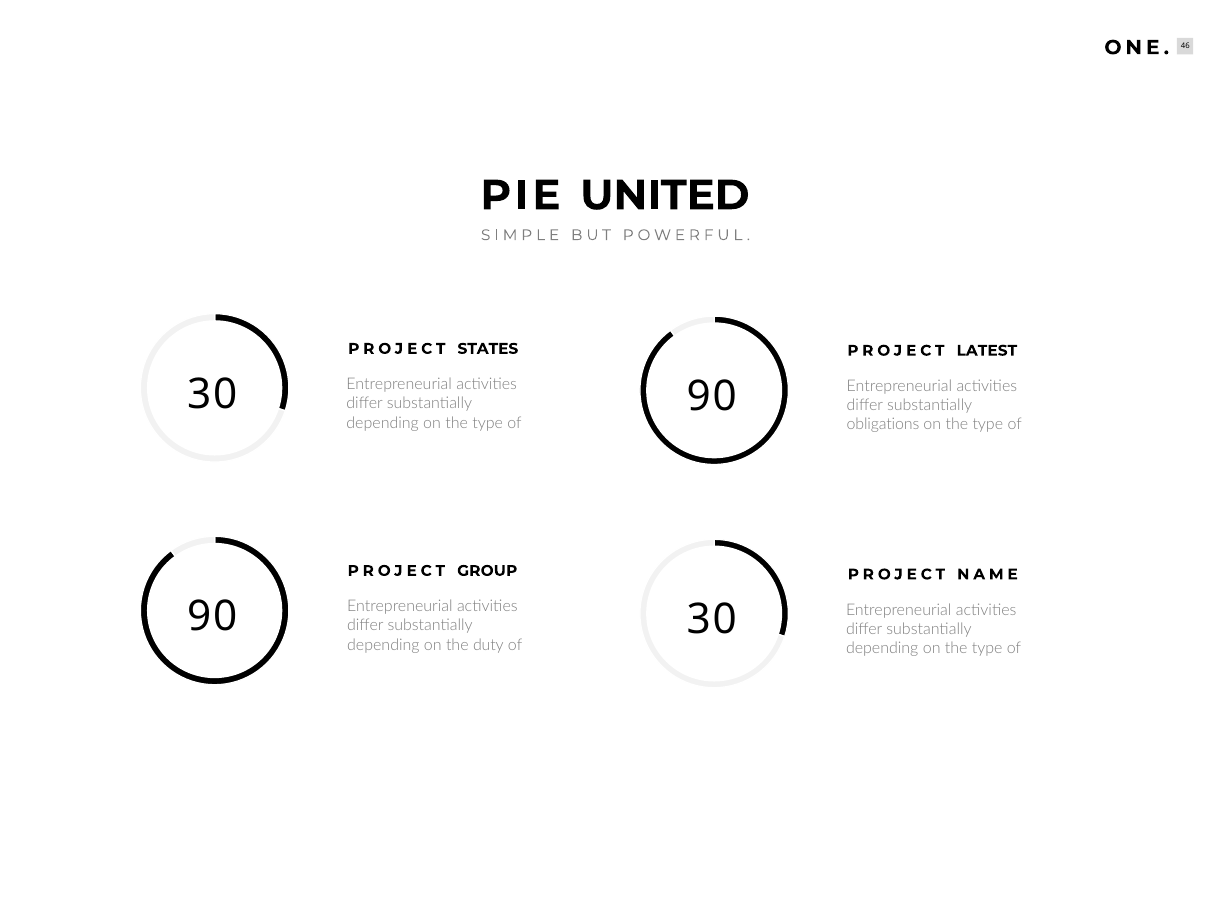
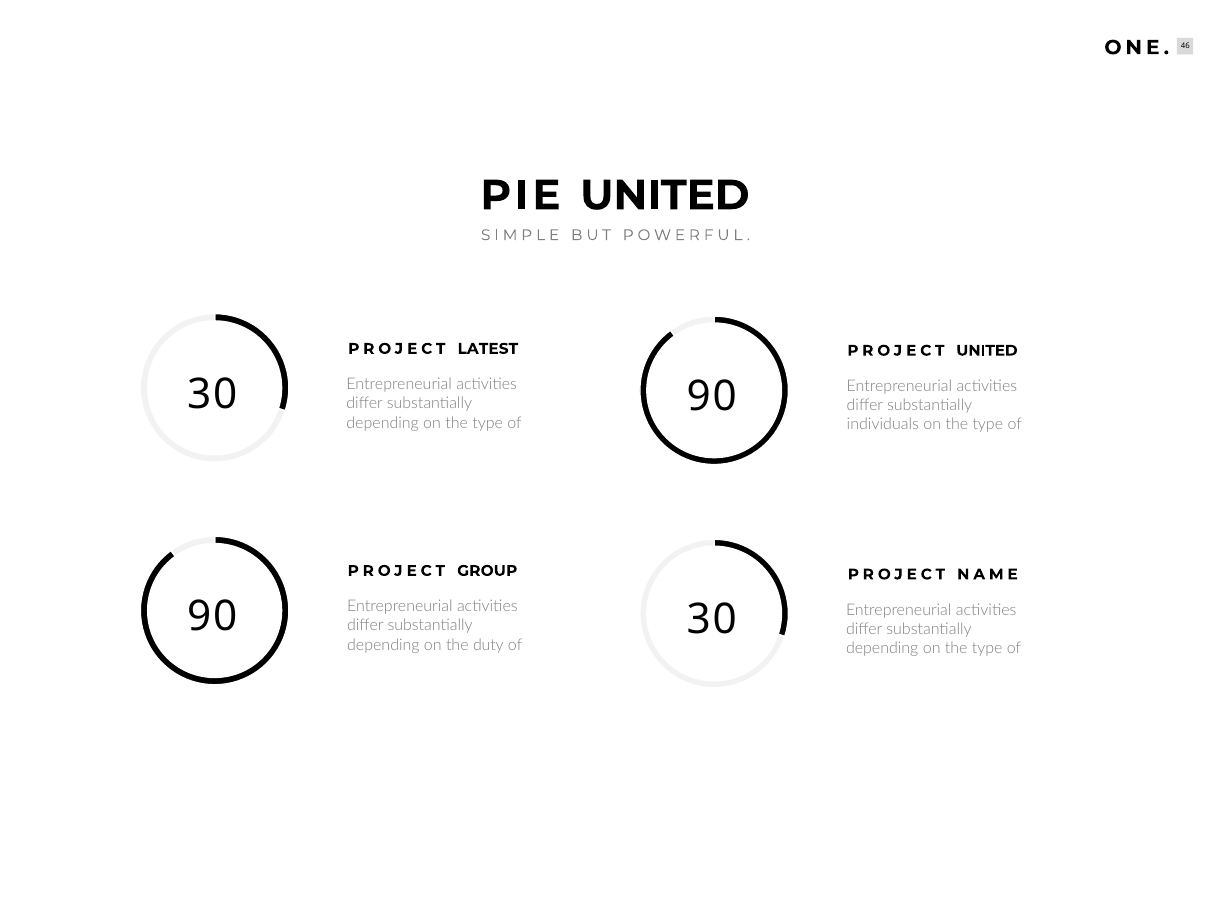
STATES: STATES -> LATEST
LATEST at (987, 351): LATEST -> UNITED
obligations: obligations -> individuals
